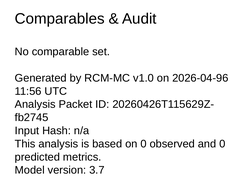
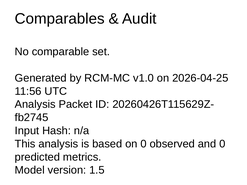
2026-04-96: 2026-04-96 -> 2026-04-25
3.7: 3.7 -> 1.5
